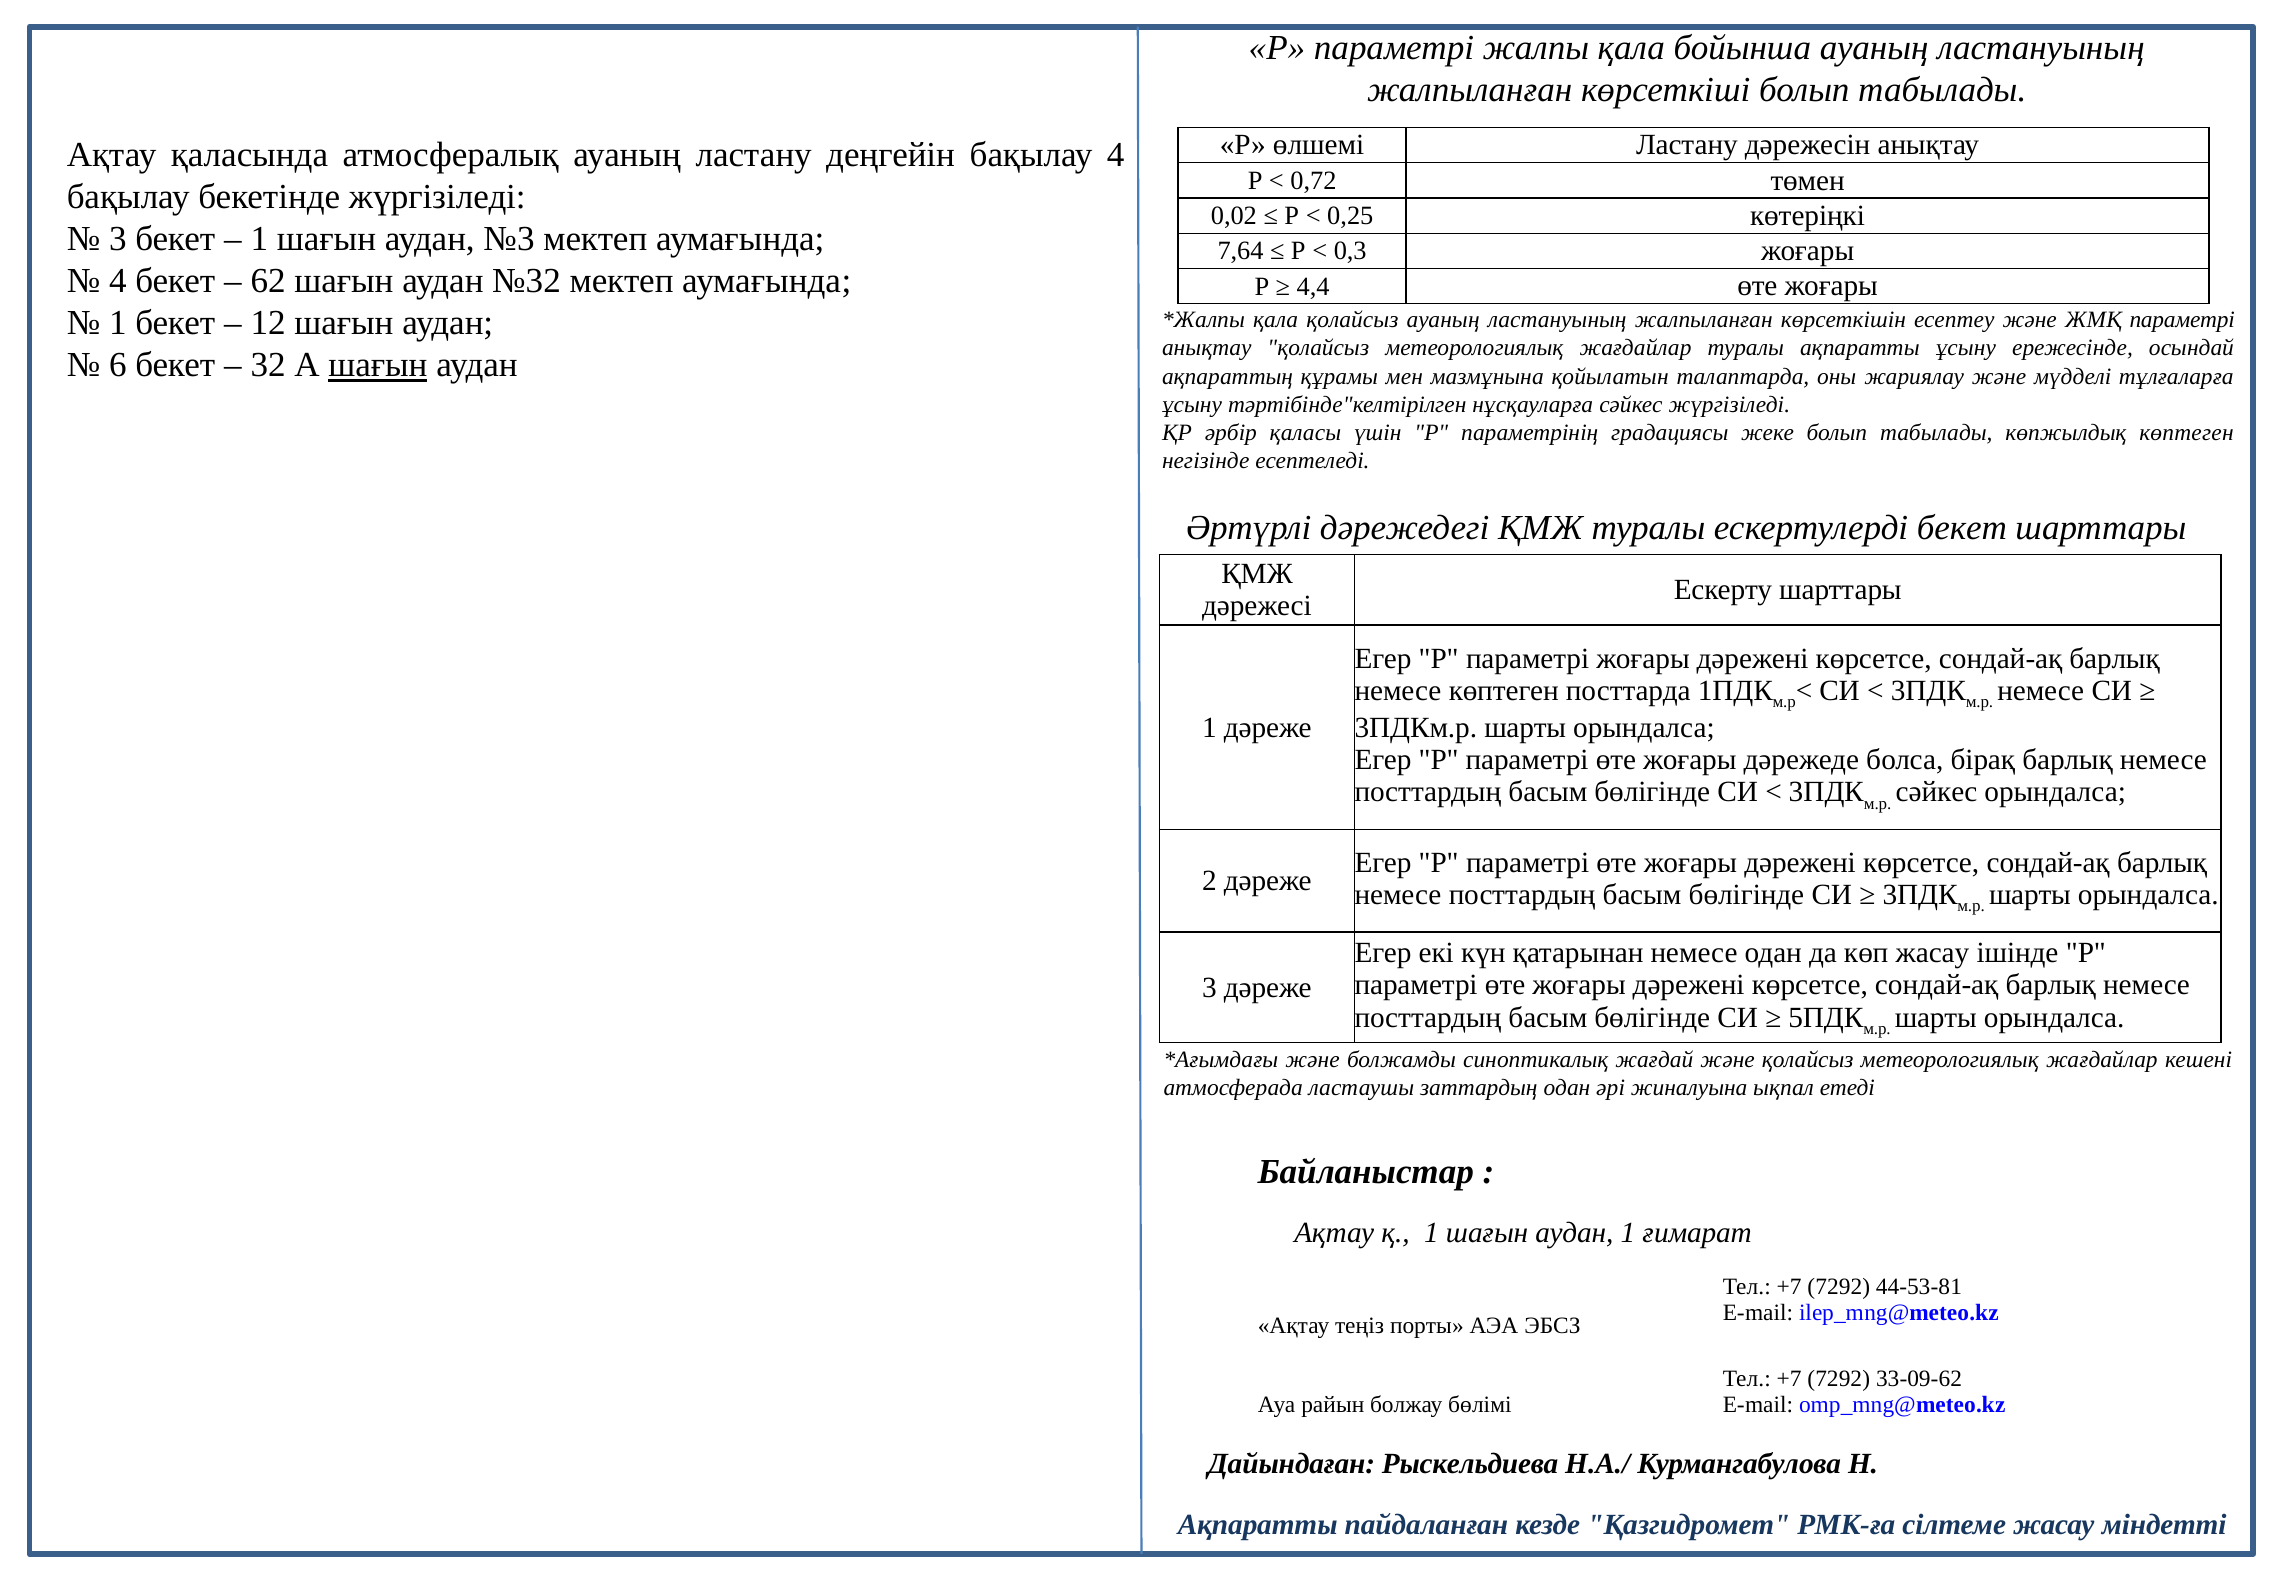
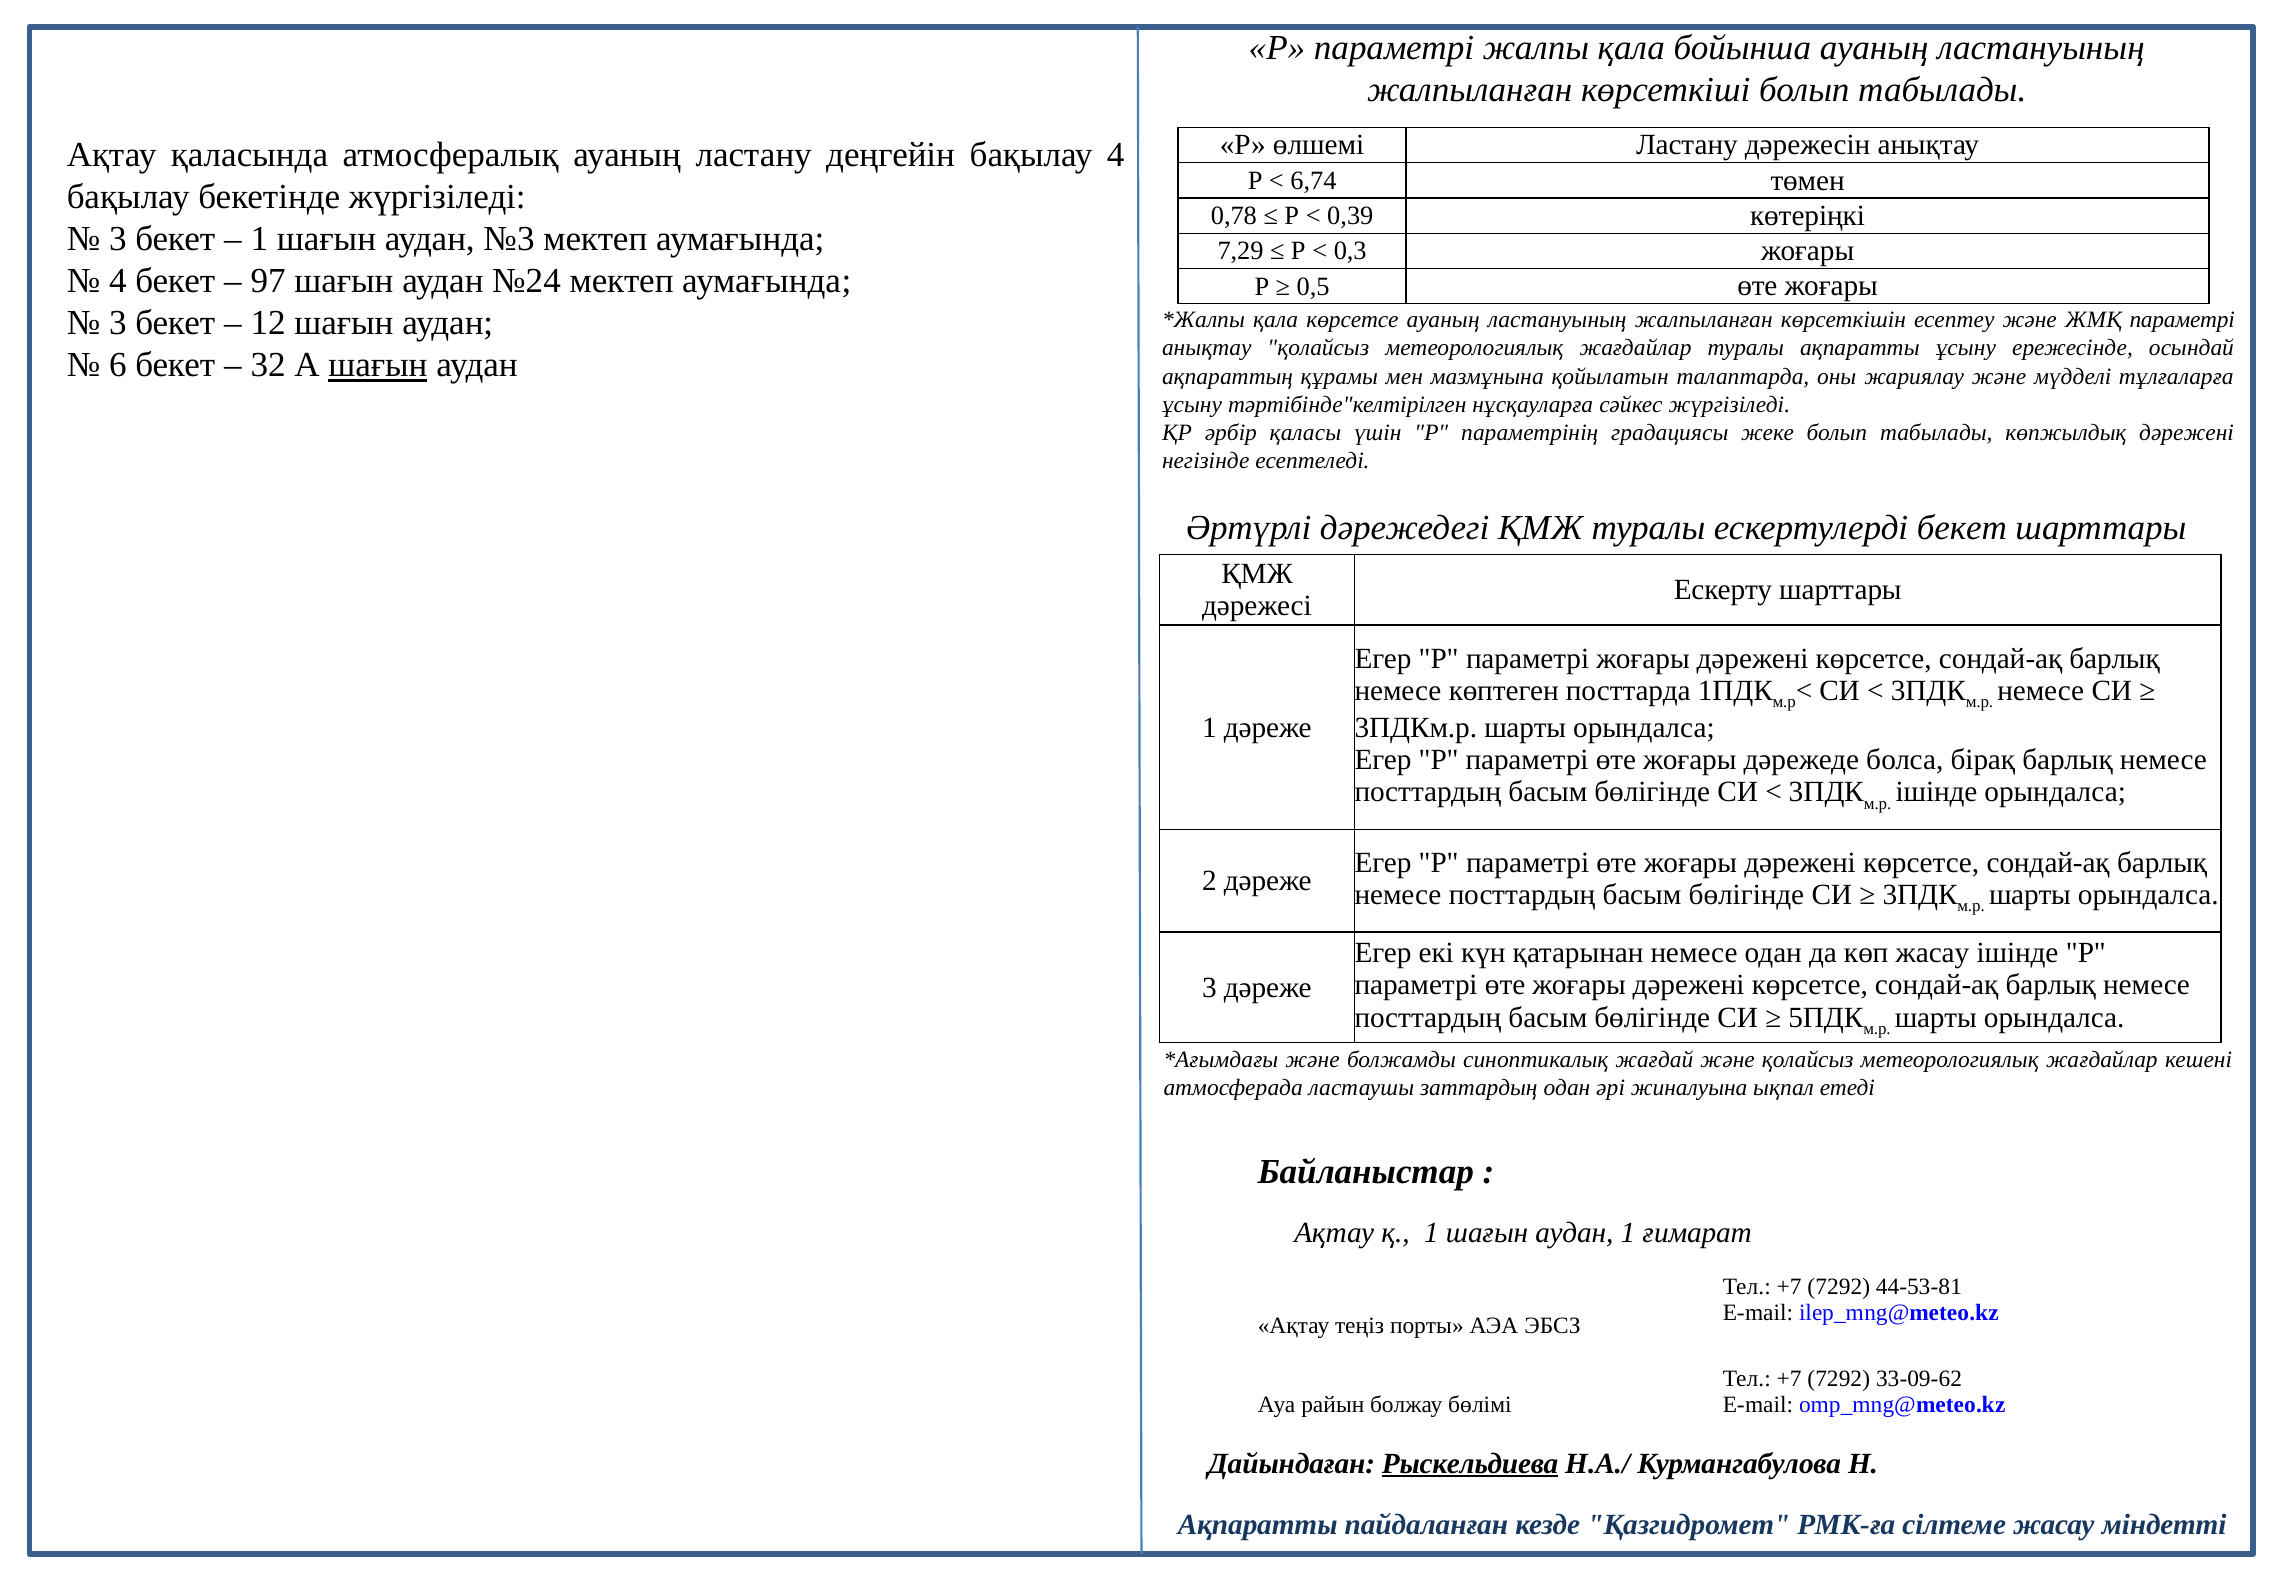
0,72: 0,72 -> 6,74
0,02: 0,02 -> 0,78
0,25: 0,25 -> 0,39
7,64: 7,64 -> 7,29
62: 62 -> 97
№32: №32 -> №24
4,4: 4,4 -> 0,5
1 at (118, 323): 1 -> 3
қала қолайсыз: қолайсыз -> көрсетсе
көпжылдық көптеген: көптеген -> дәрежені
сәйкес at (1936, 792): сәйкес -> ішінде
Рыскельдиева underline: none -> present
